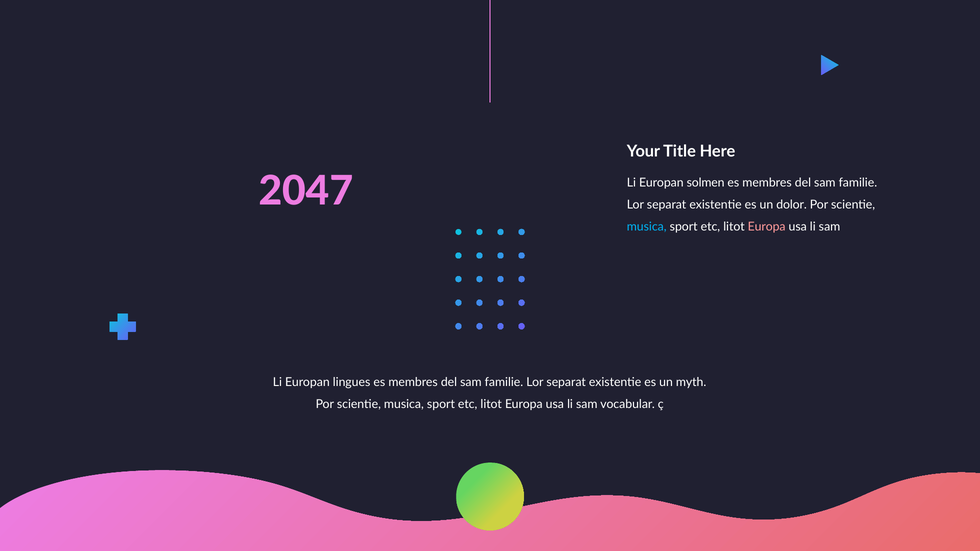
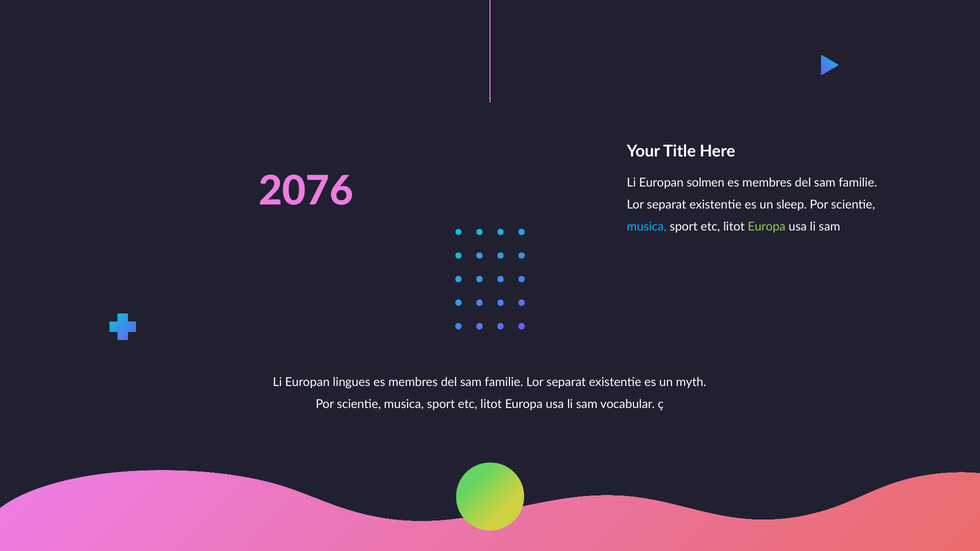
2047: 2047 -> 2076
dolor: dolor -> sleep
Europa at (767, 227) colour: pink -> light green
